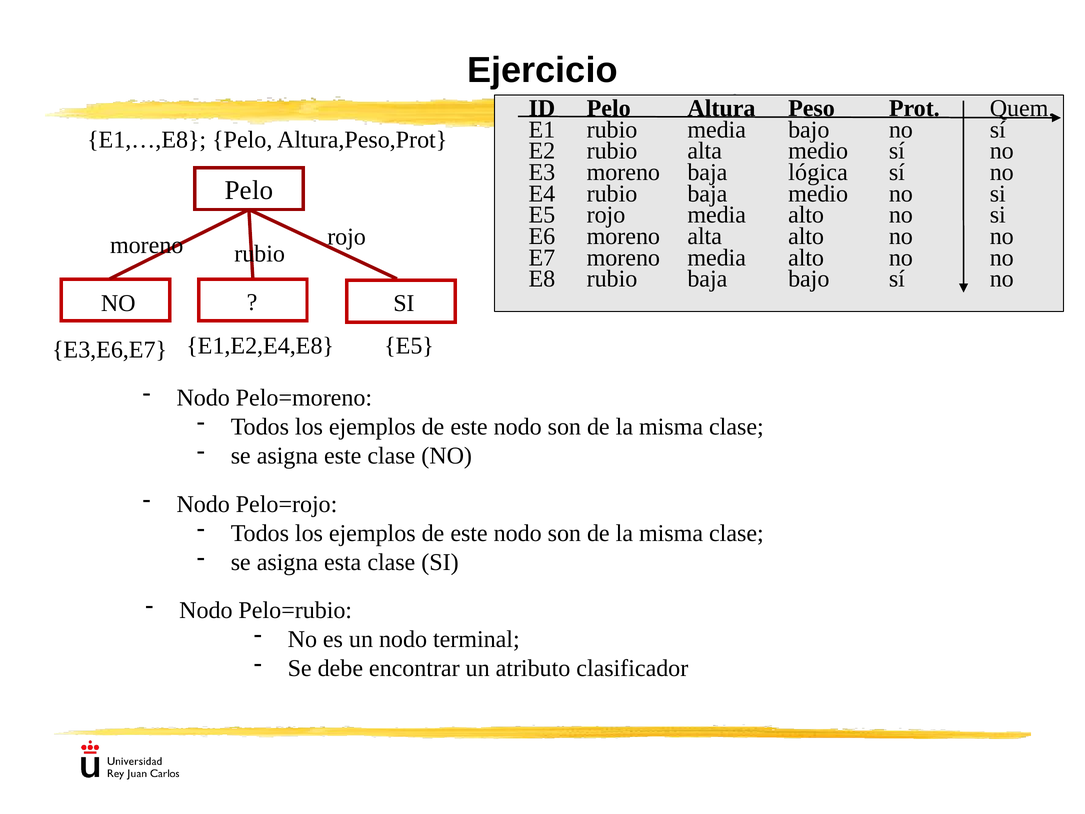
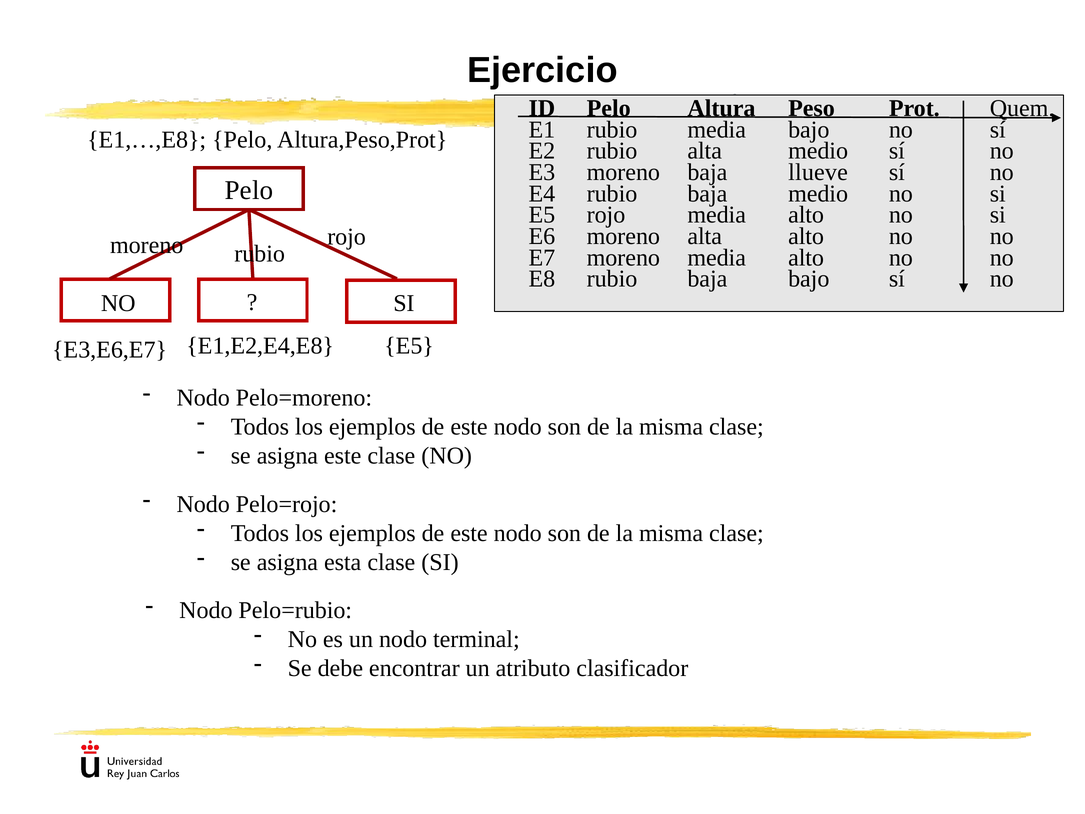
lógica: lógica -> llueve
